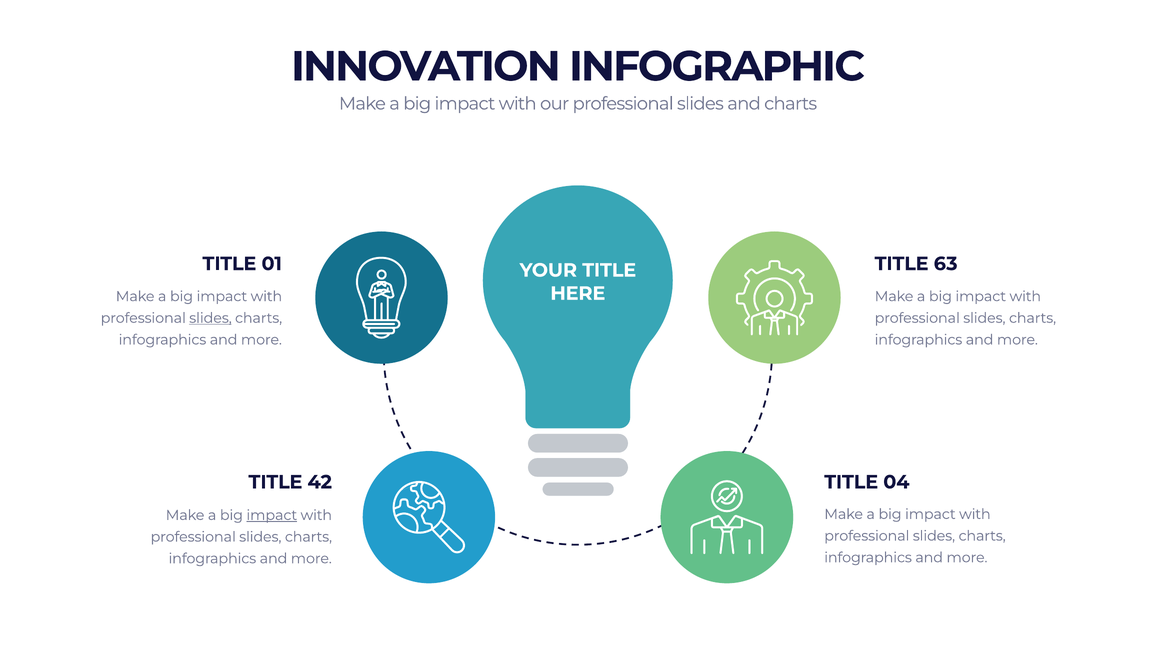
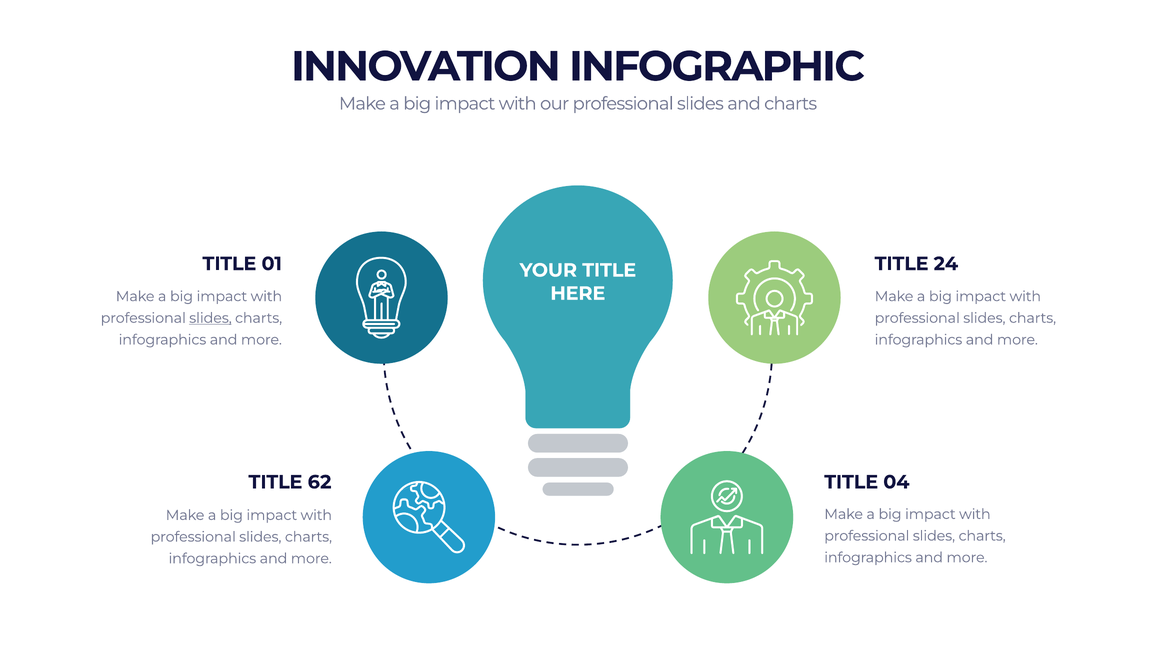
63: 63 -> 24
42: 42 -> 62
impact at (272, 516) underline: present -> none
